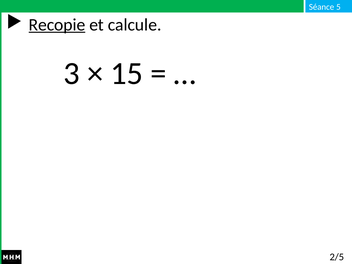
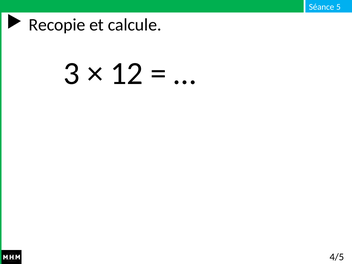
Recopie underline: present -> none
15: 15 -> 12
2/5: 2/5 -> 4/5
